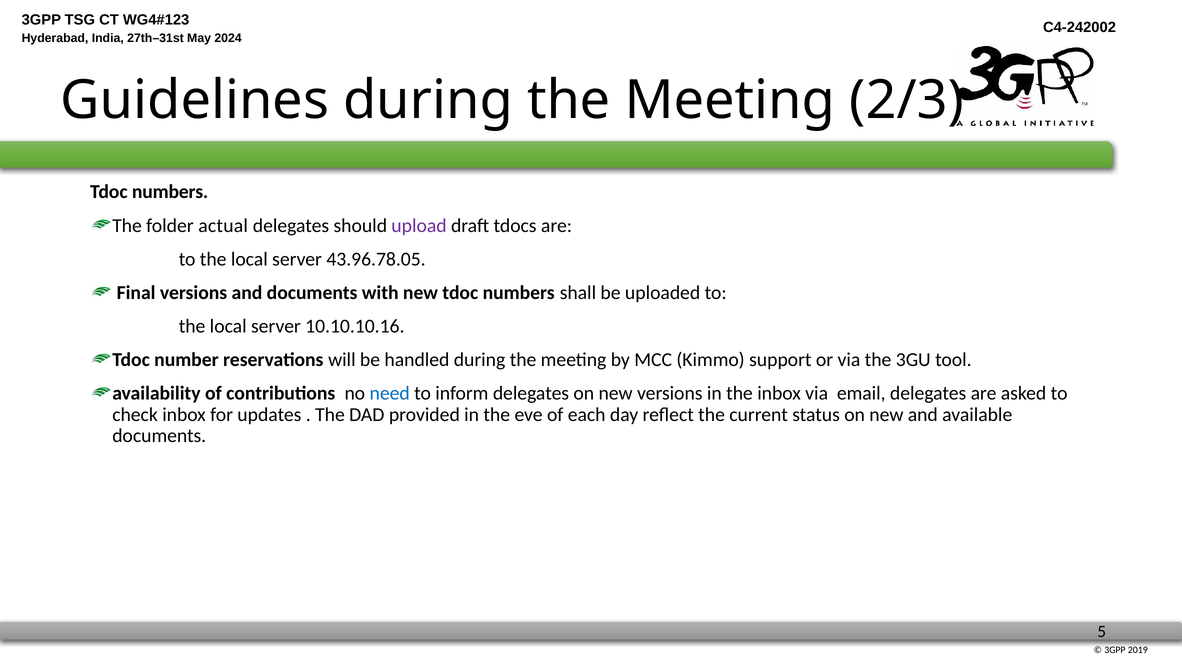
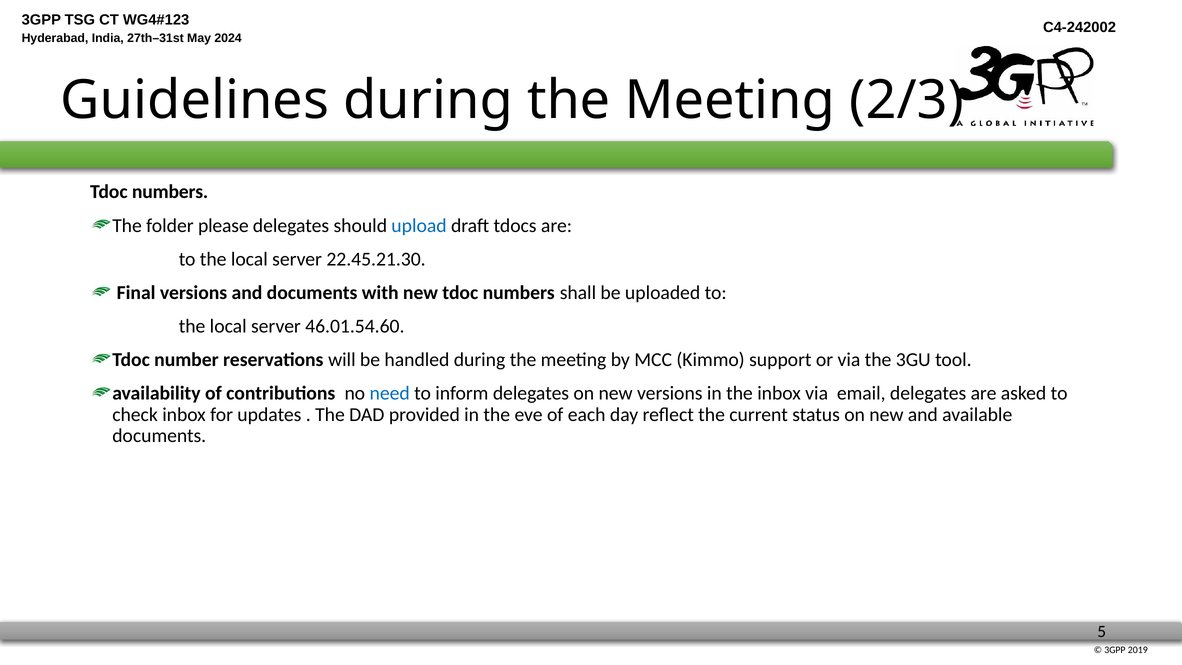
actual: actual -> please
upload colour: purple -> blue
43.96.78.05: 43.96.78.05 -> 22.45.21.30
10.10.10.16: 10.10.10.16 -> 46.01.54.60
